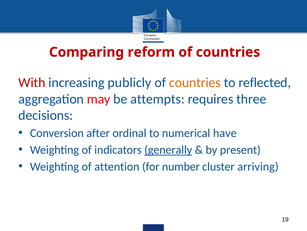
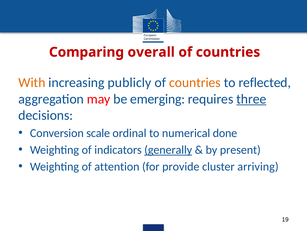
reform: reform -> overall
With colour: red -> orange
attempts: attempts -> emerging
three underline: none -> present
after: after -> scale
have: have -> done
number: number -> provide
